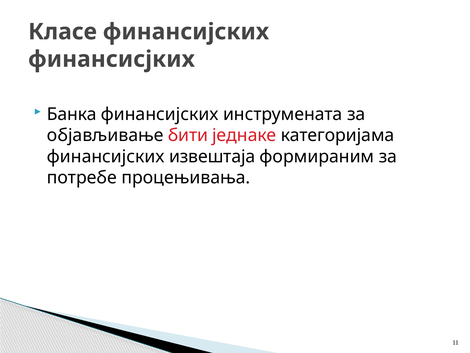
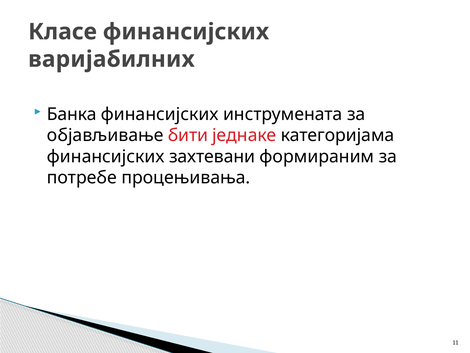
финансисјких: финансисјких -> варијабилних
извештаја: извештаја -> захтевани
